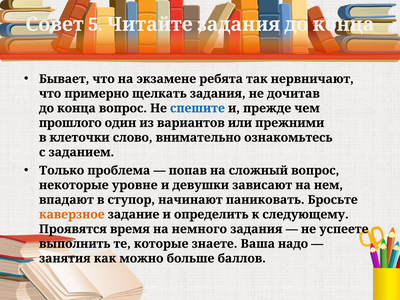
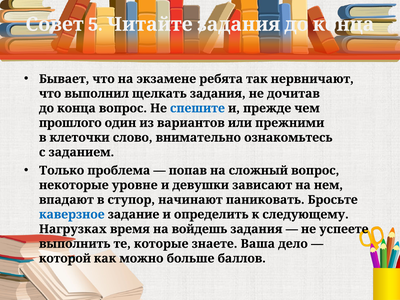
примерно: примерно -> выполнил
каверзное colour: orange -> blue
Проявятся: Проявятся -> Нагрузках
немного: немного -> войдешь
надо: надо -> дело
занятия: занятия -> которой
